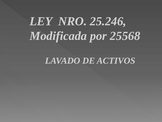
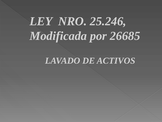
25568: 25568 -> 26685
